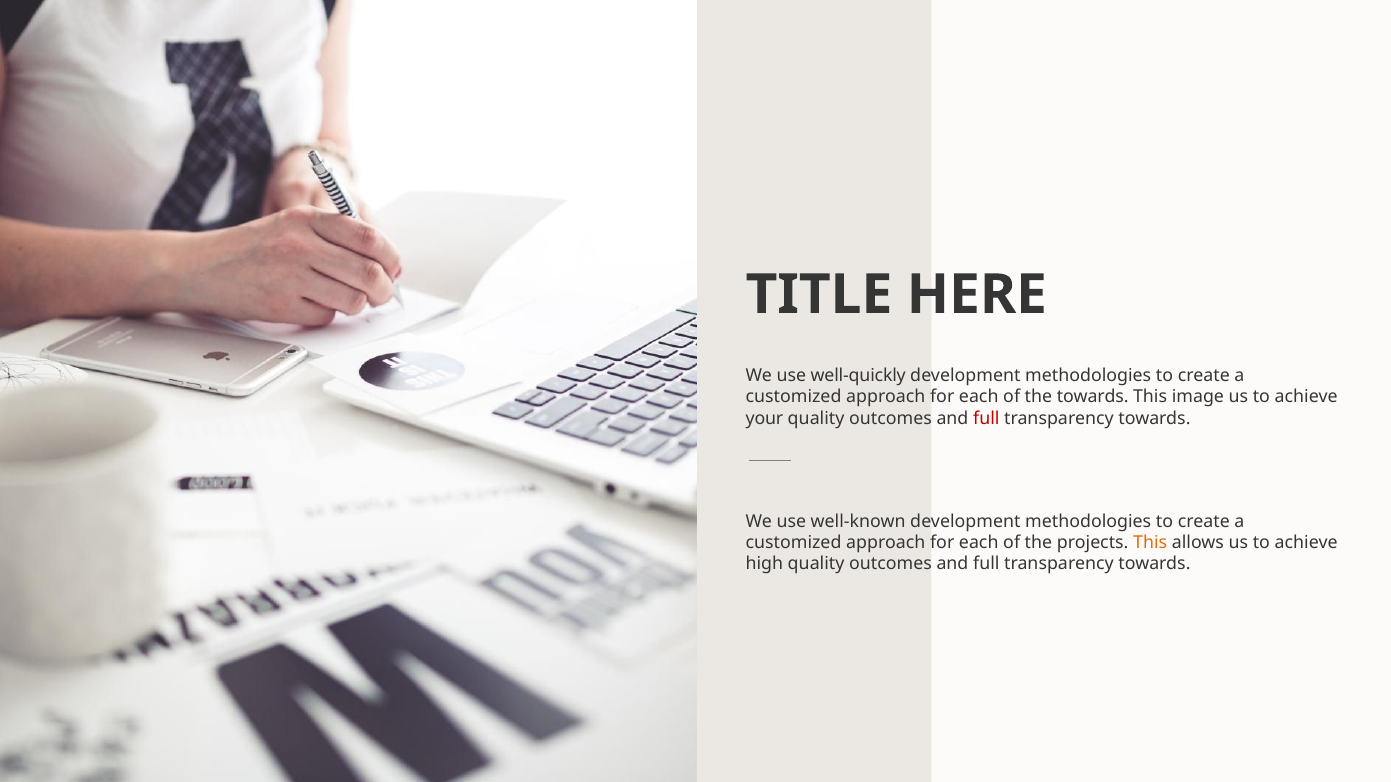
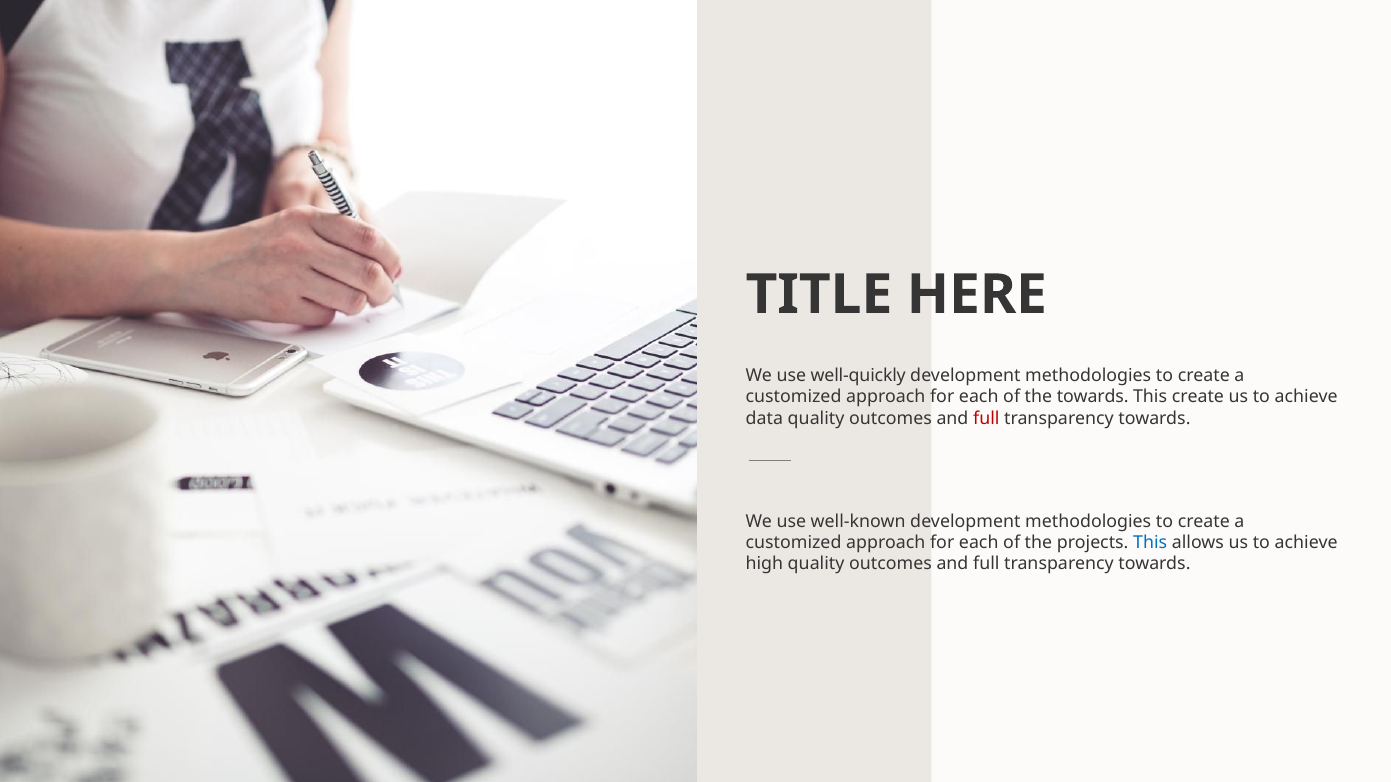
This image: image -> create
your: your -> data
This at (1150, 543) colour: orange -> blue
